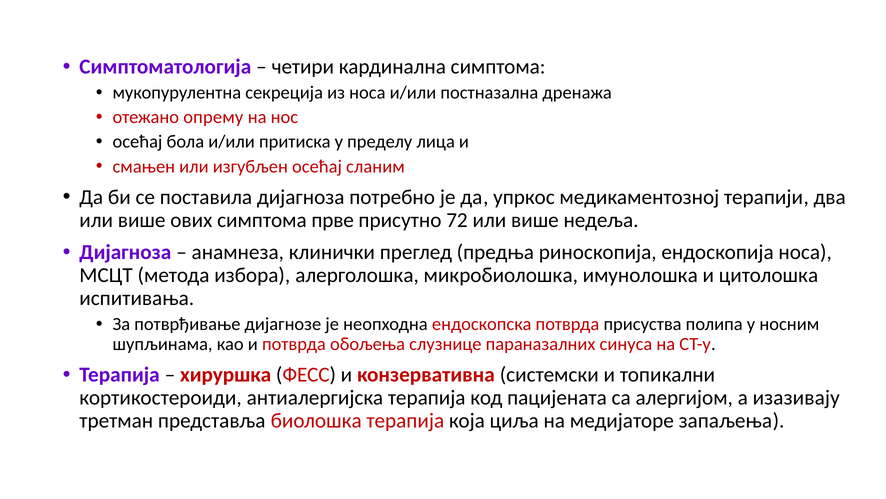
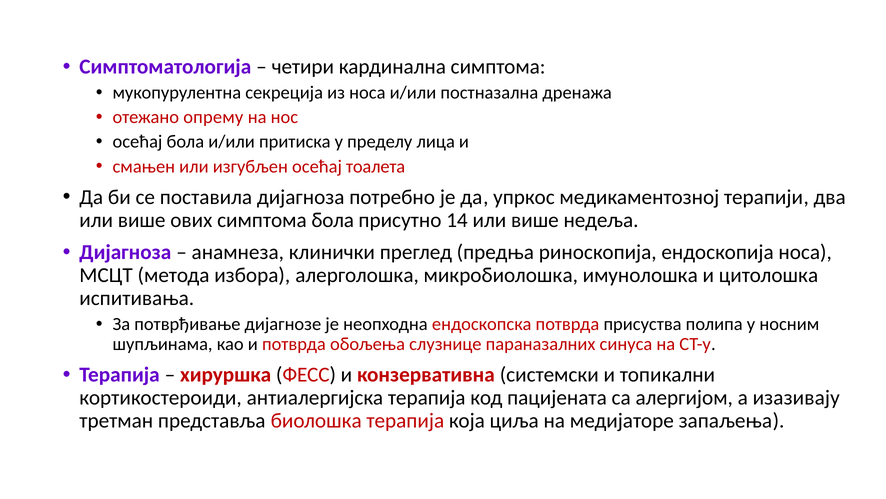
сланим: сланим -> тоалета
симптома прве: прве -> бола
72: 72 -> 14
